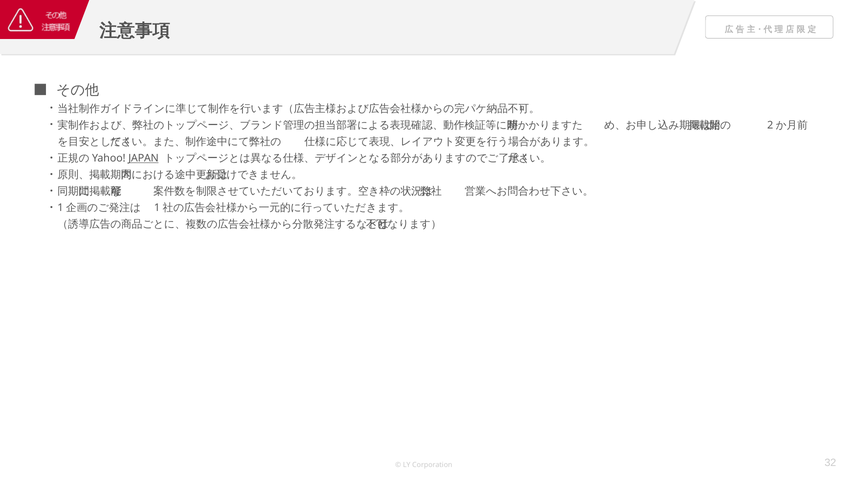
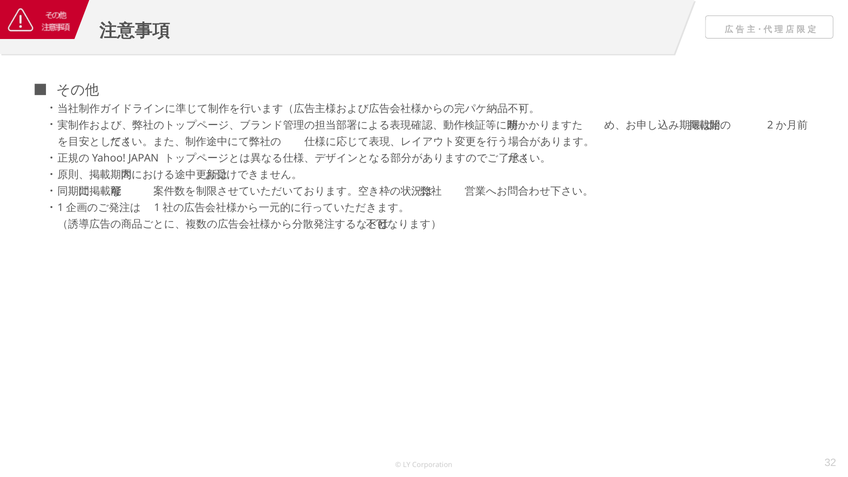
JAPAN underline: present -> none
